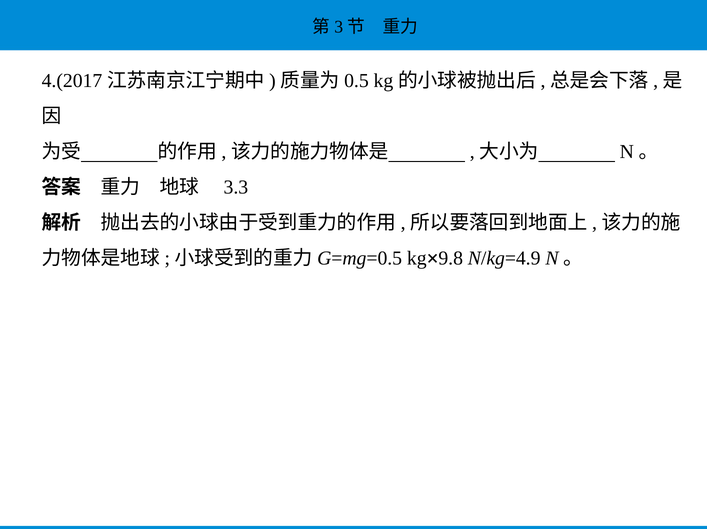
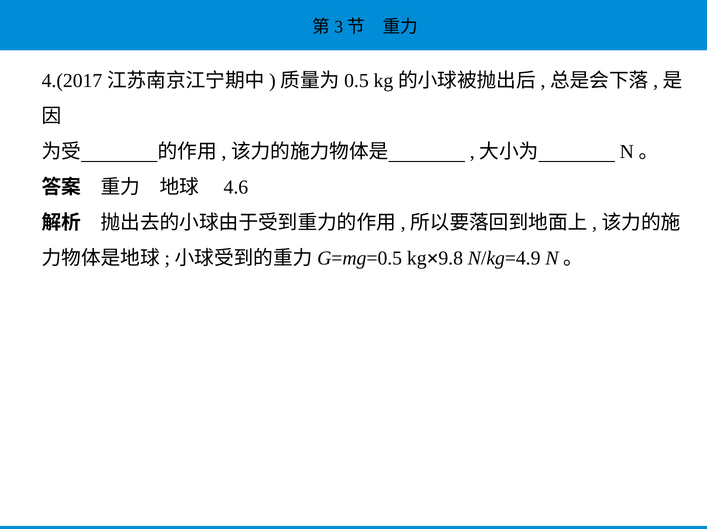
3.3: 3.3 -> 4.6
